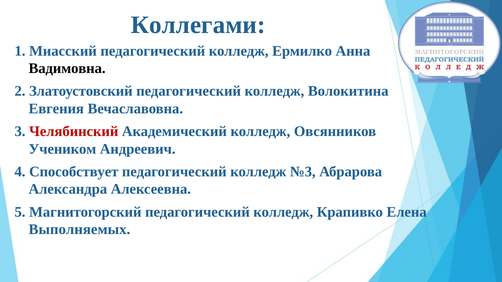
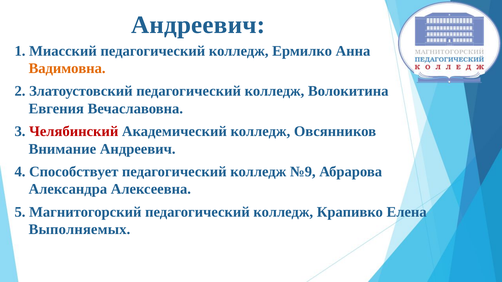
Коллегами at (198, 25): Коллегами -> Андреевич
Вадимовна colour: black -> orange
Учеником: Учеником -> Внимание
№3: №3 -> №9
